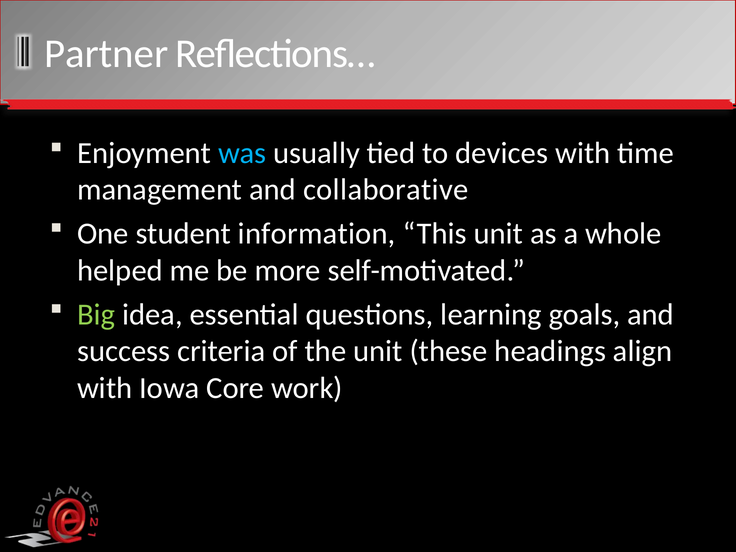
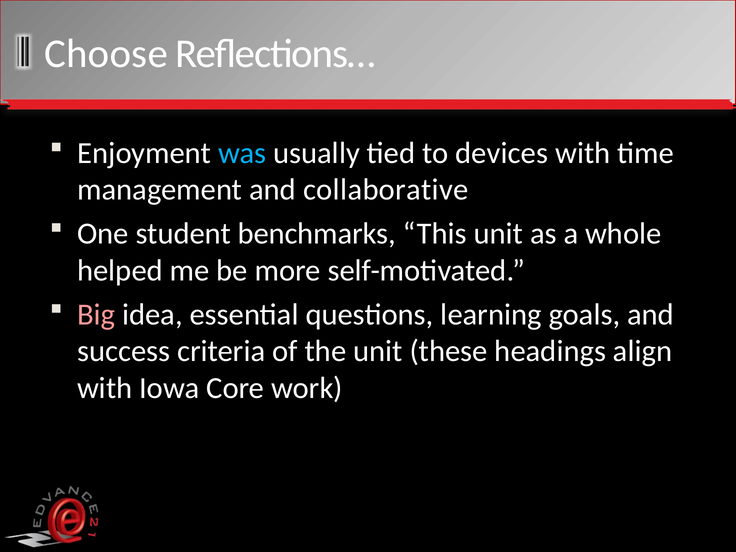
Partner: Partner -> Choose
information: information -> benchmarks
Big colour: light green -> pink
